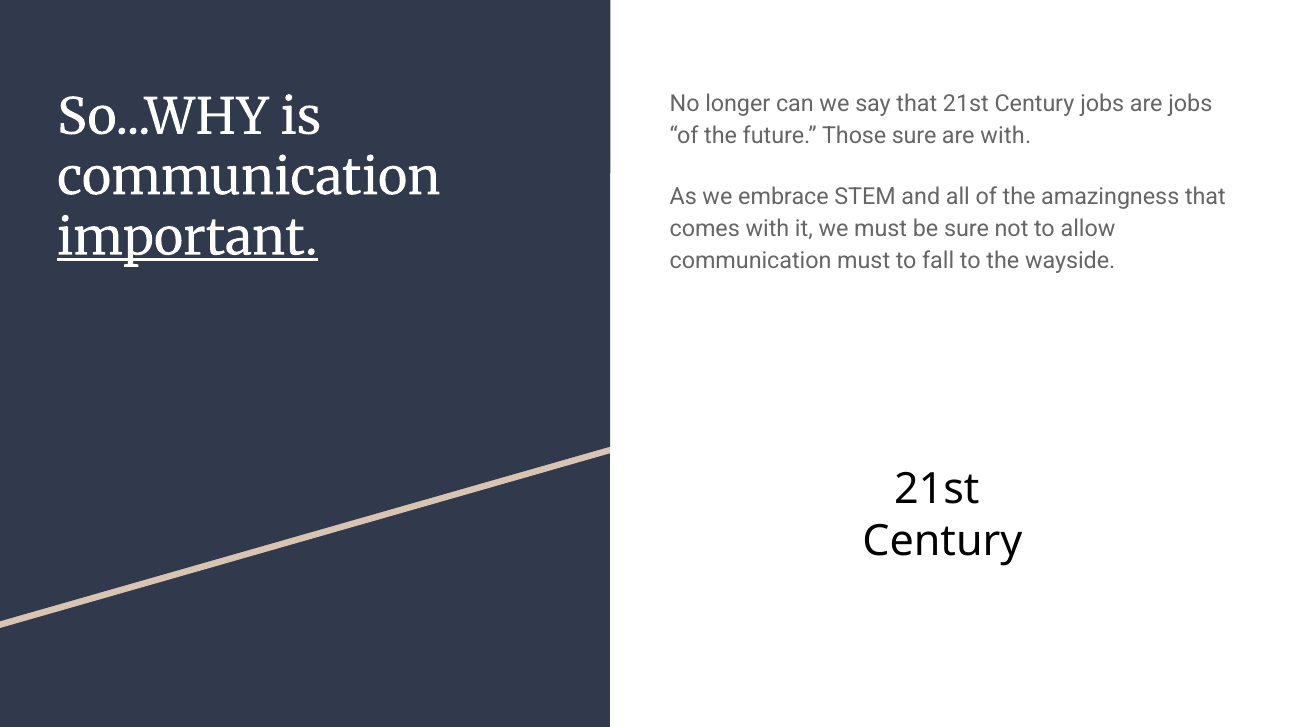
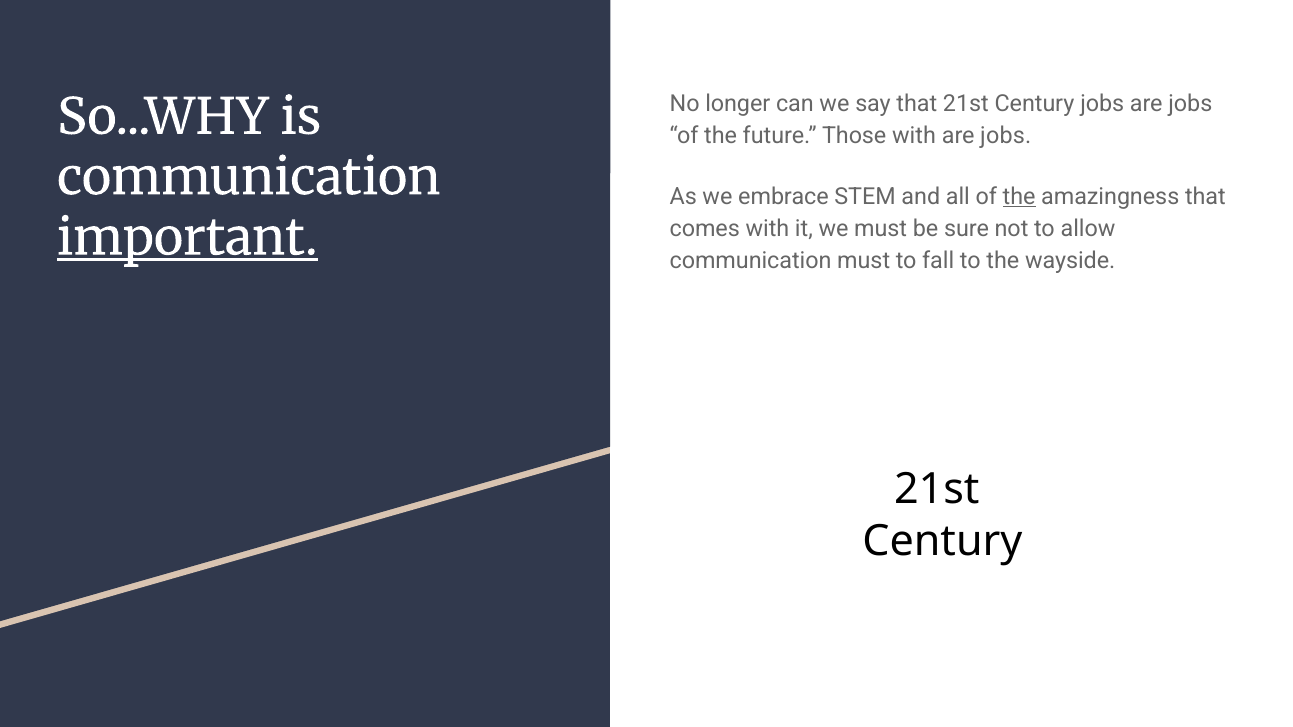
Those sure: sure -> with
with at (1006, 136): with -> jobs
the at (1019, 197) underline: none -> present
